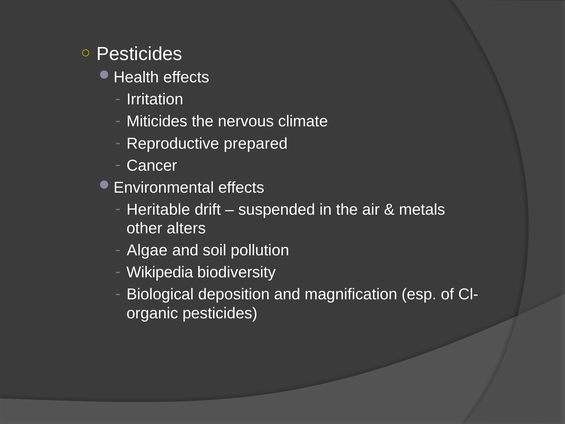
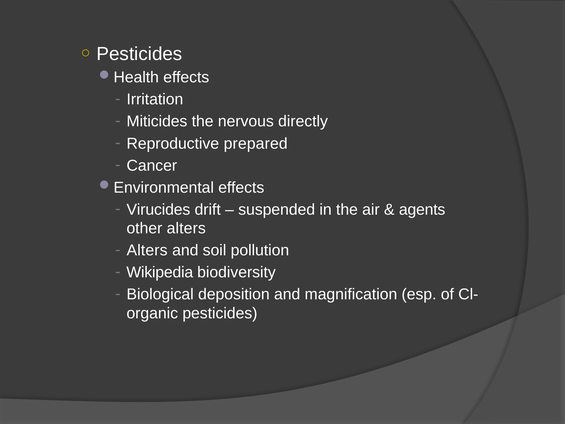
climate: climate -> directly
Heritable: Heritable -> Virucides
metals: metals -> agents
Algae at (147, 250): Algae -> Alters
